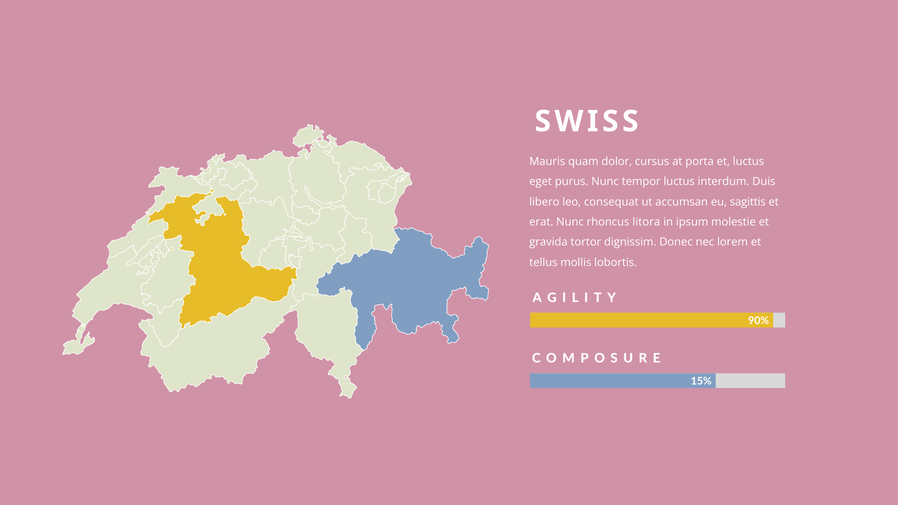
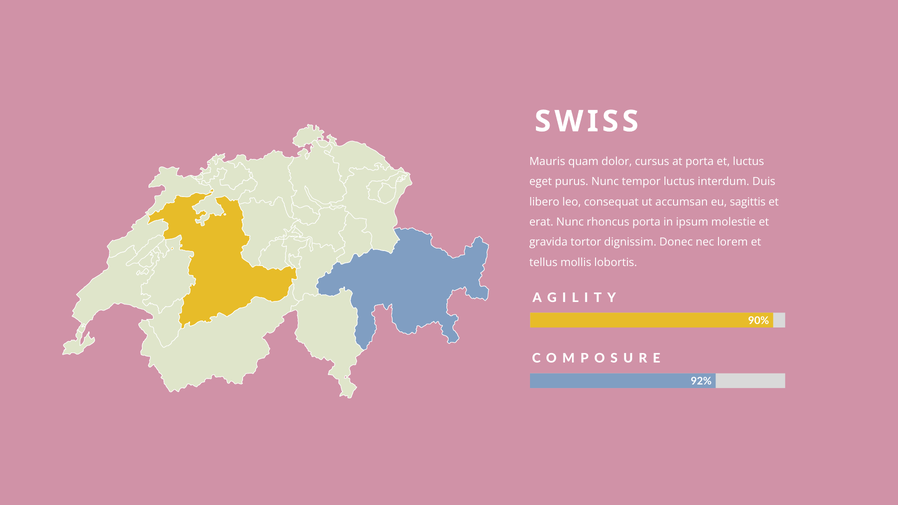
rhoncus litora: litora -> porta
15%: 15% -> 92%
